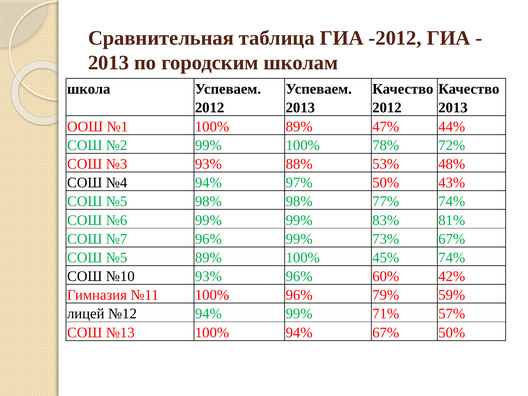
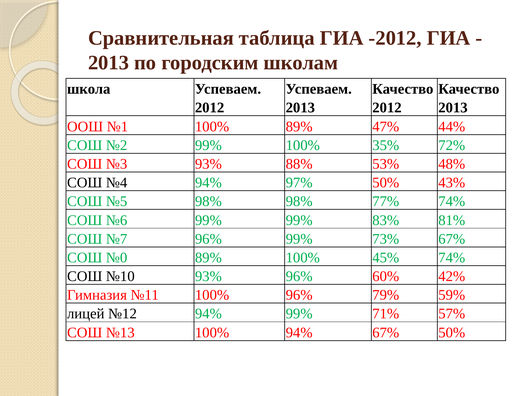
78%: 78% -> 35%
№5 at (117, 258): №5 -> №0
